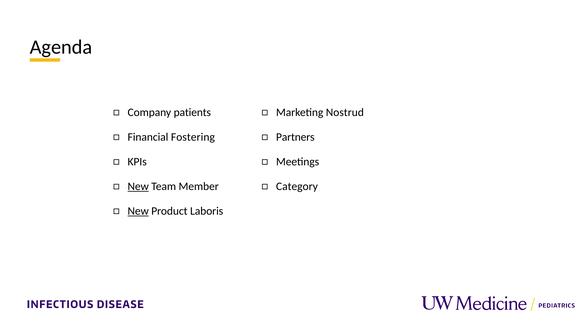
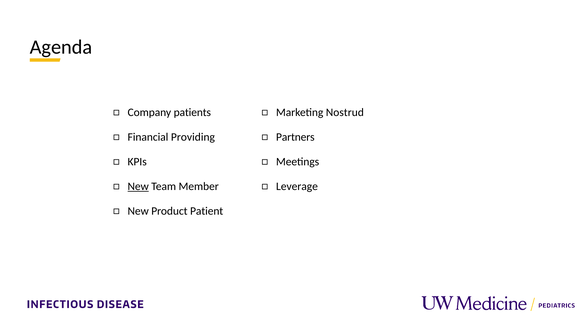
Fostering: Fostering -> Providing
Category: Category -> Leverage
New at (138, 211) underline: present -> none
Laboris: Laboris -> Patient
